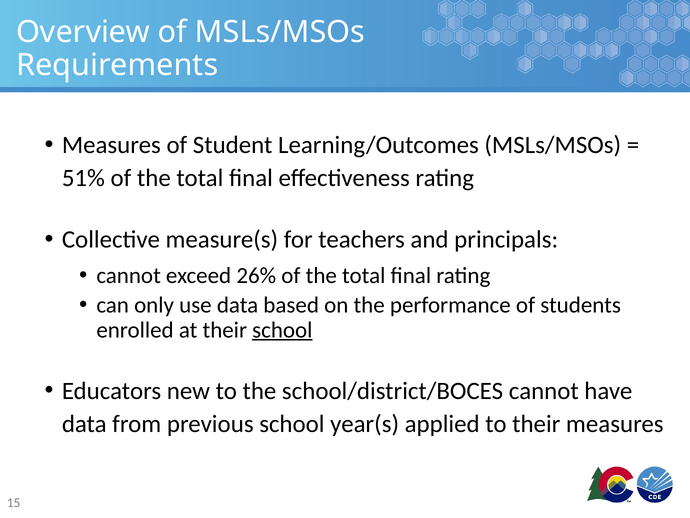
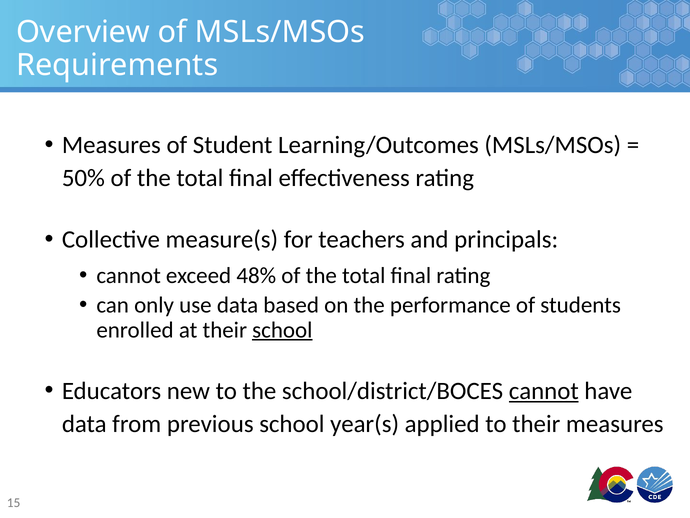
51%: 51% -> 50%
26%: 26% -> 48%
cannot at (544, 391) underline: none -> present
